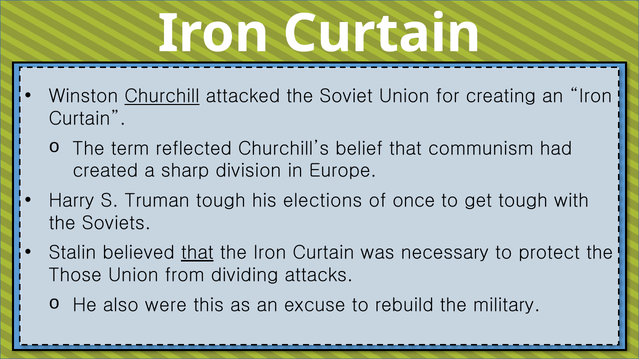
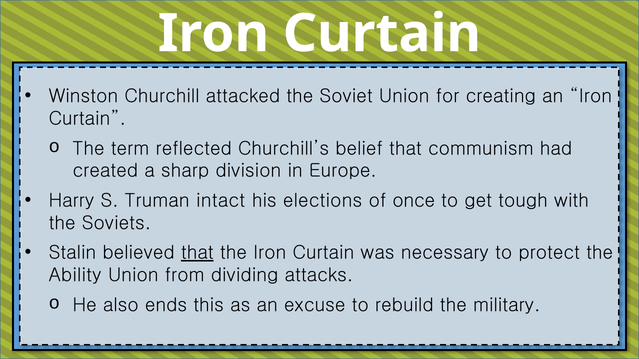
Churchill underline: present -> none
Truman tough: tough -> intact
Those: Those -> Ability
were: were -> ends
